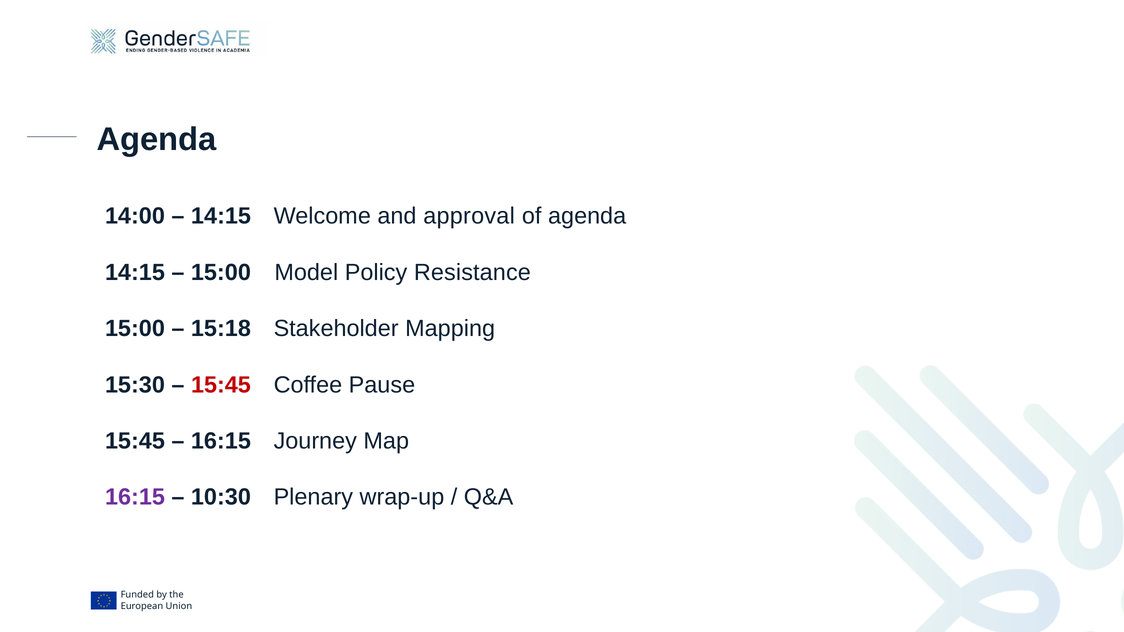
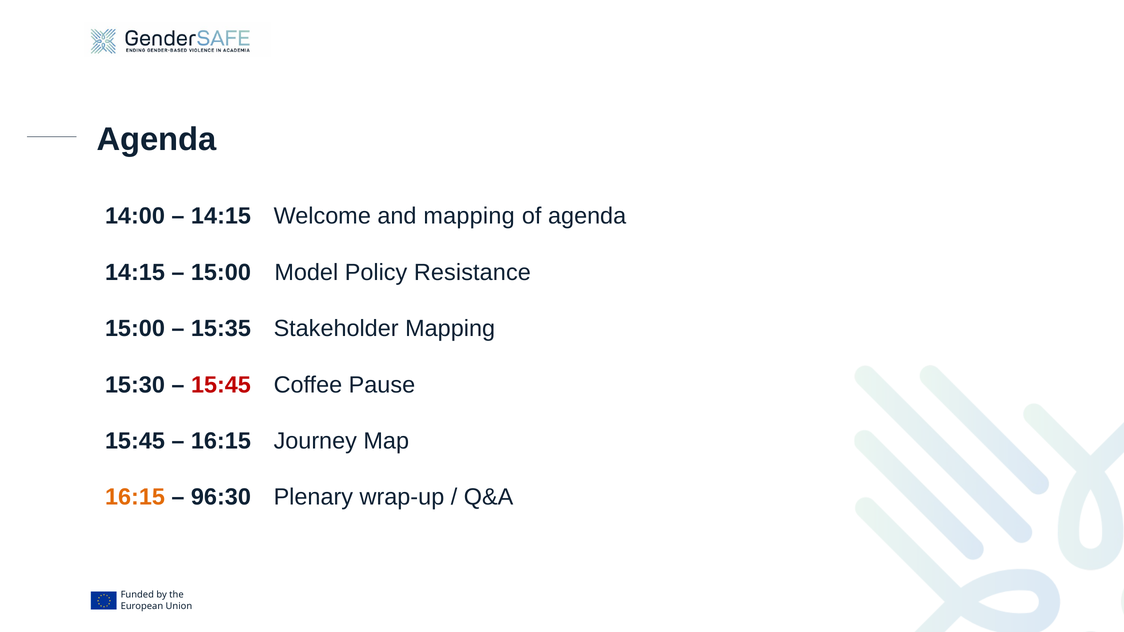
and approval: approval -> mapping
15:18: 15:18 -> 15:35
16:15 at (135, 497) colour: purple -> orange
10:30: 10:30 -> 96:30
